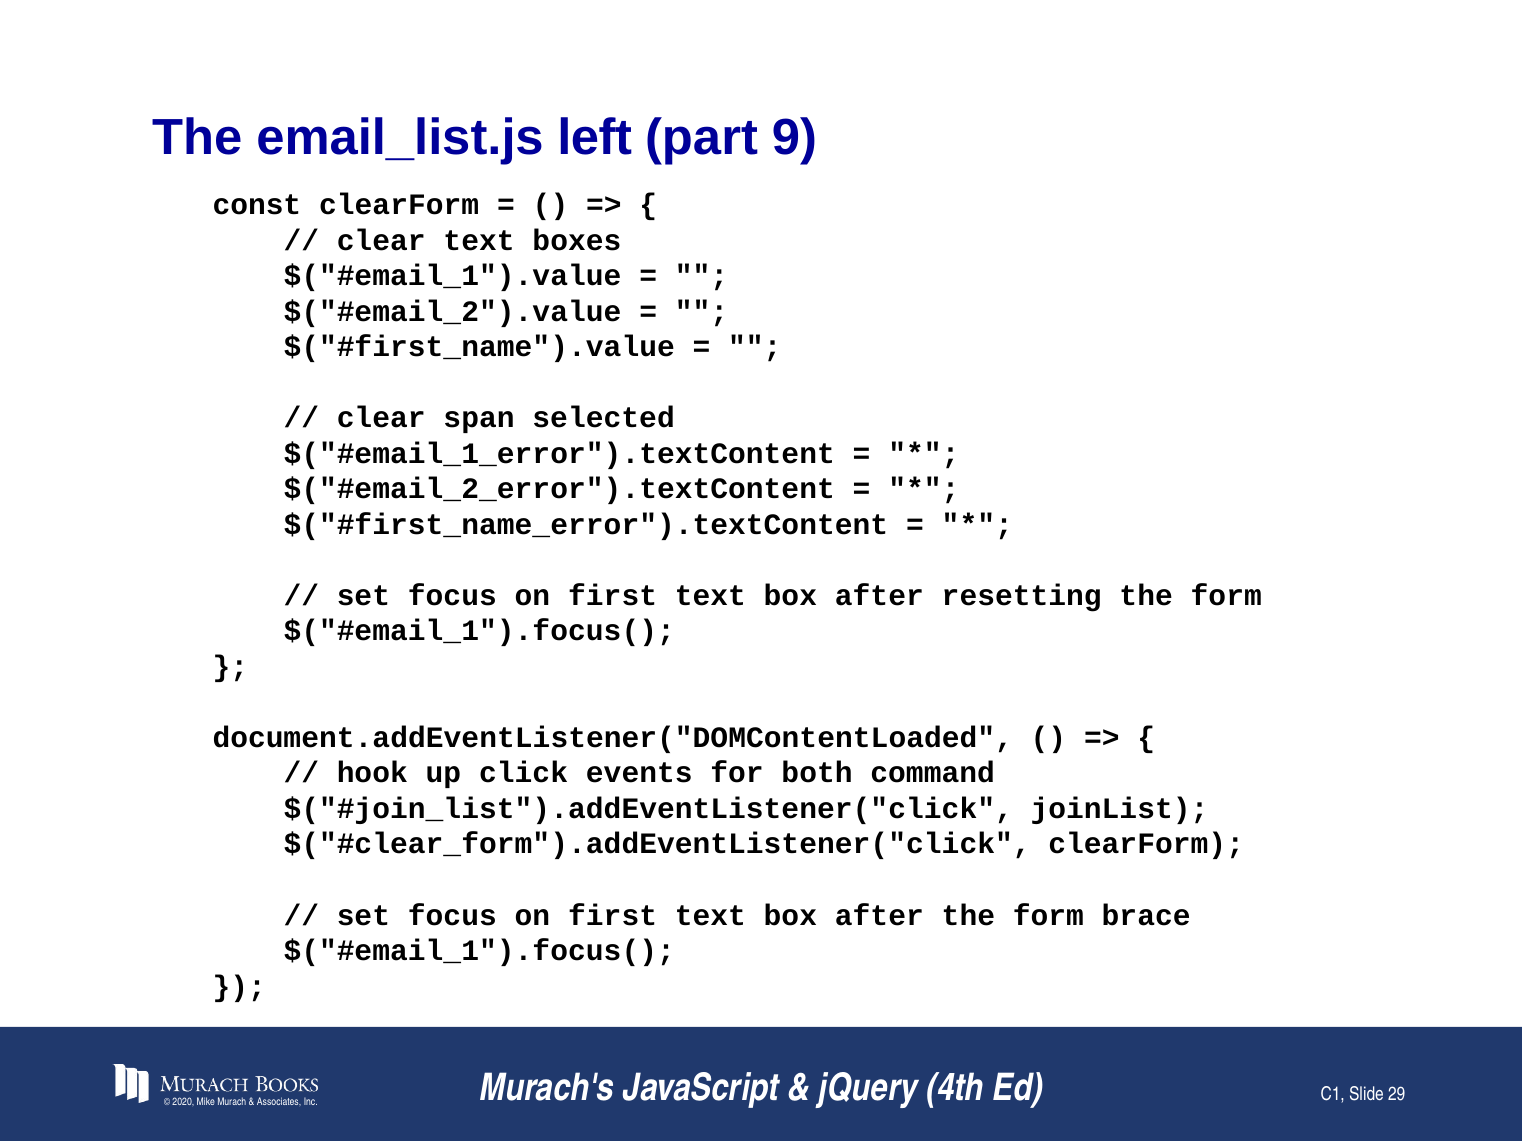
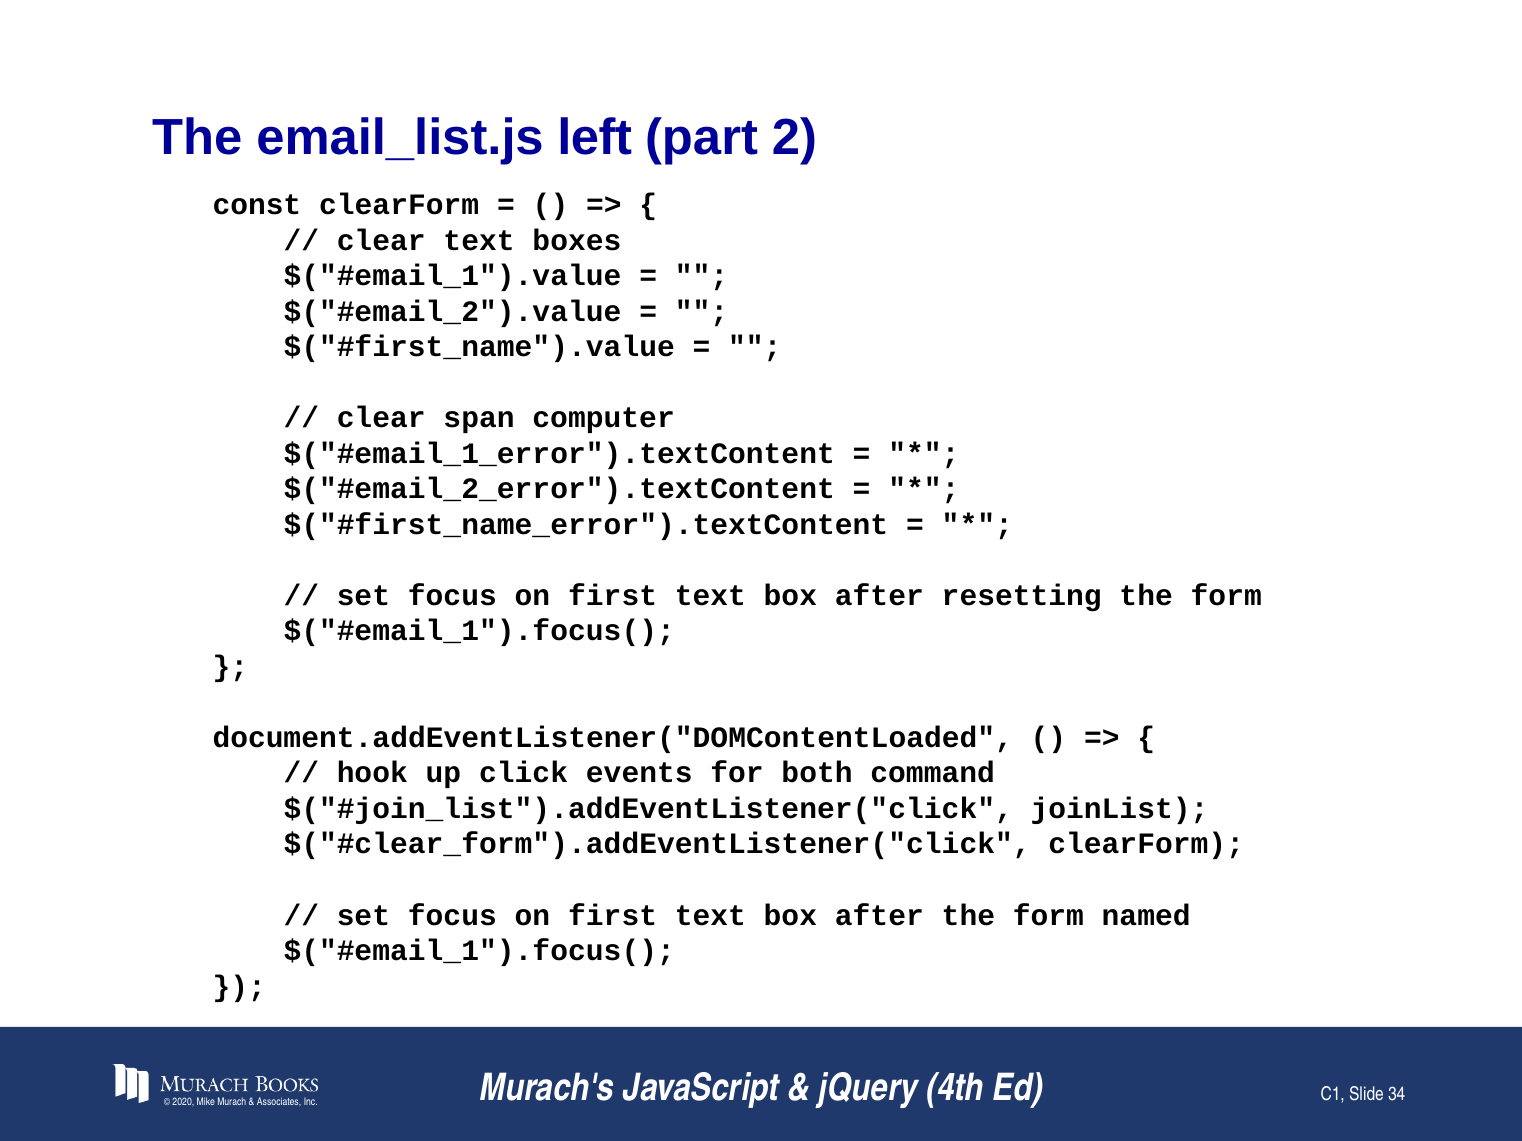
9: 9 -> 2
selected: selected -> computer
brace: brace -> named
29: 29 -> 34
